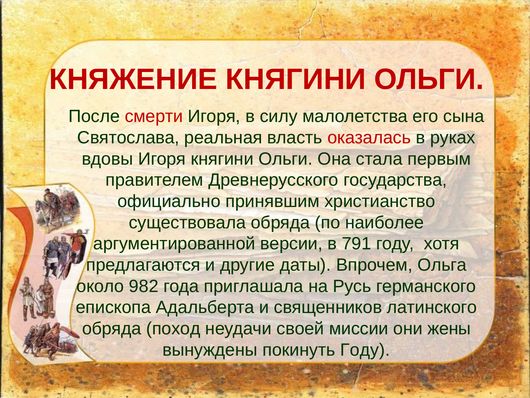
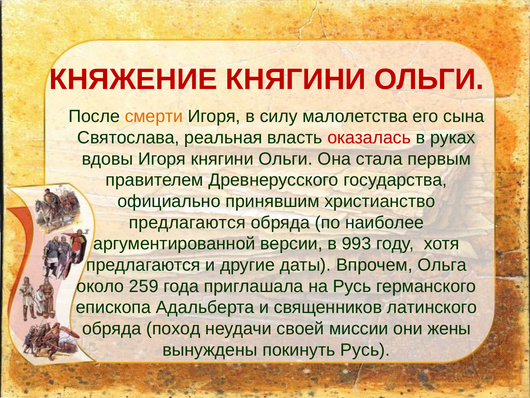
смерти colour: red -> orange
существовала at (187, 222): существовала -> предлагаются
791: 791 -> 993
982: 982 -> 259
покинуть Году: Году -> Русь
